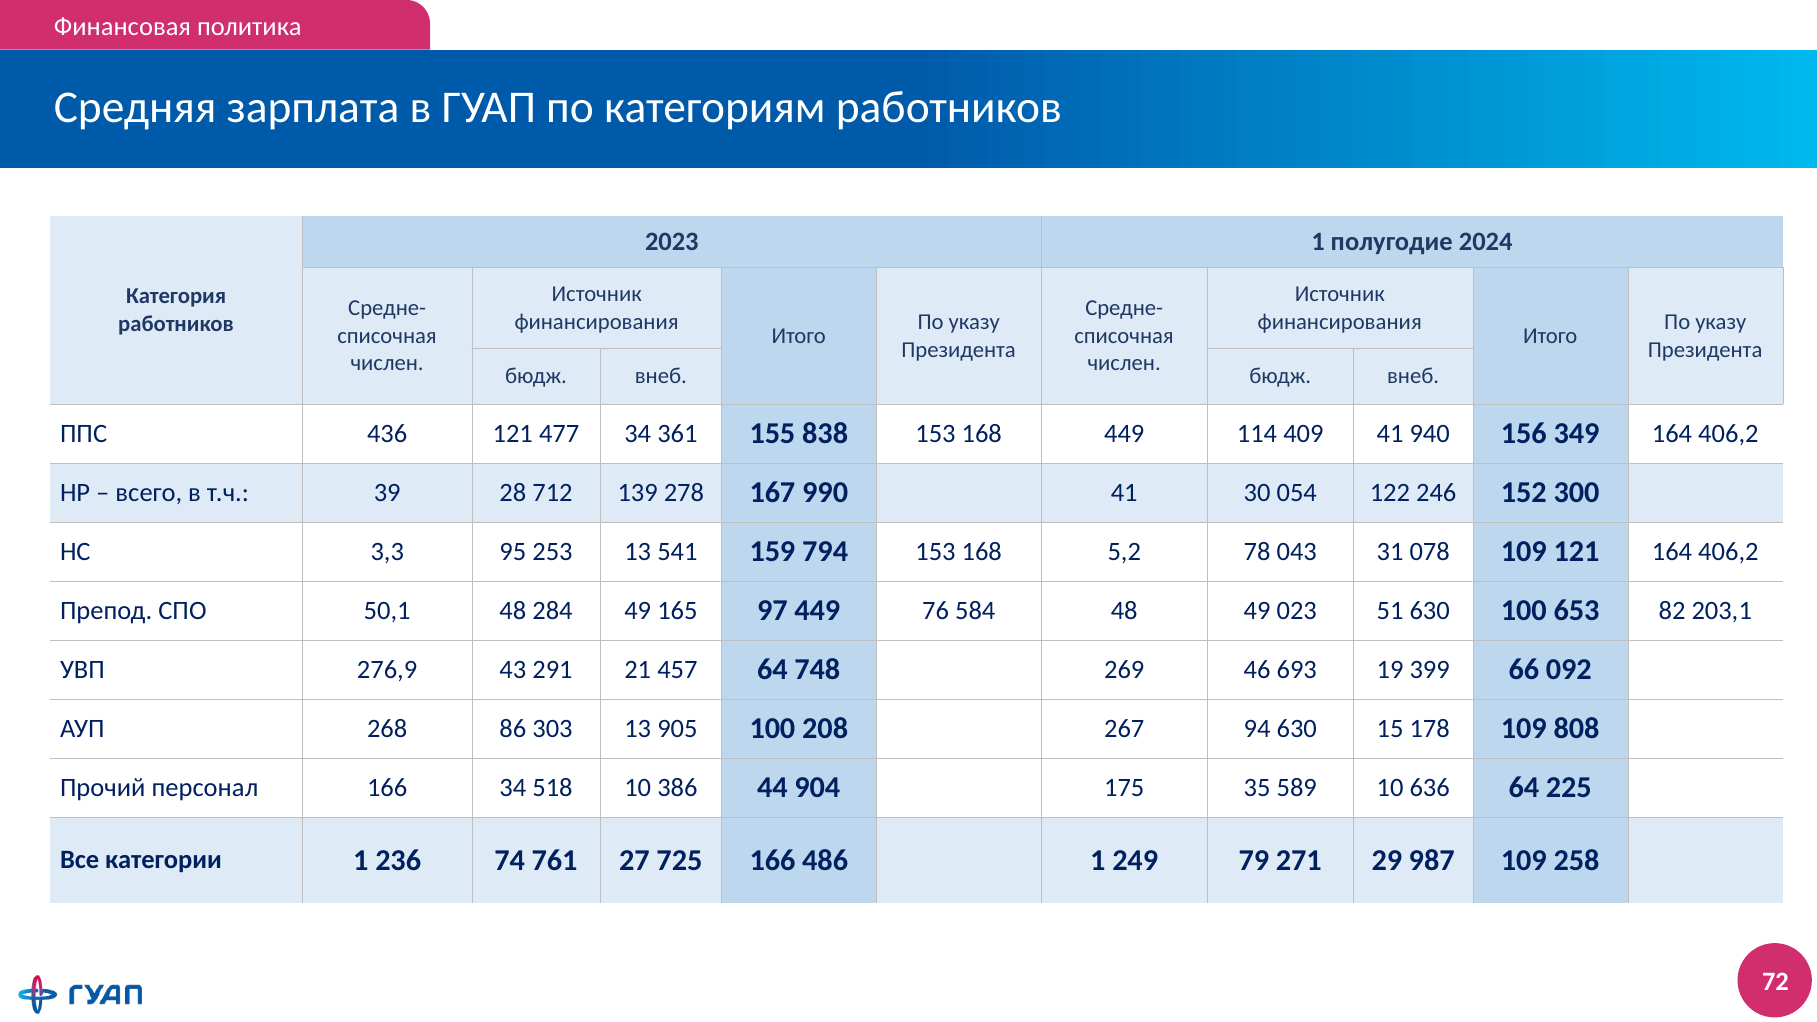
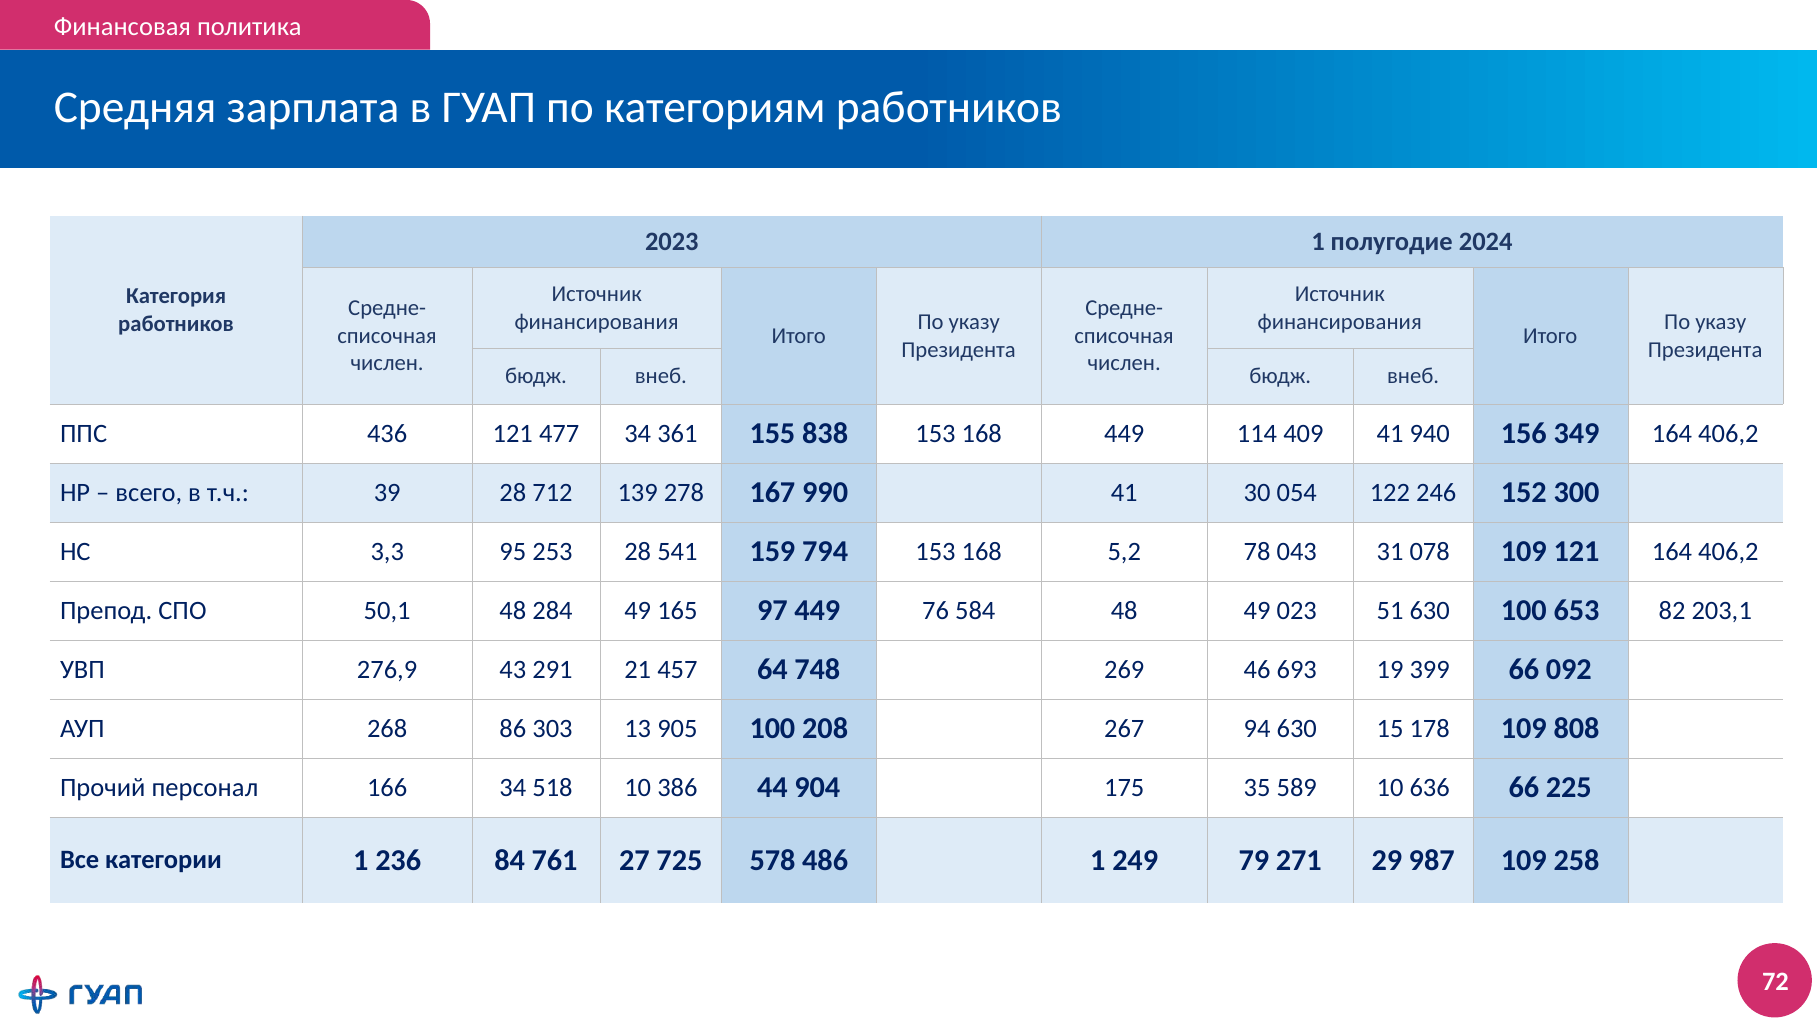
253 13: 13 -> 28
636 64: 64 -> 66
74: 74 -> 84
725 166: 166 -> 578
